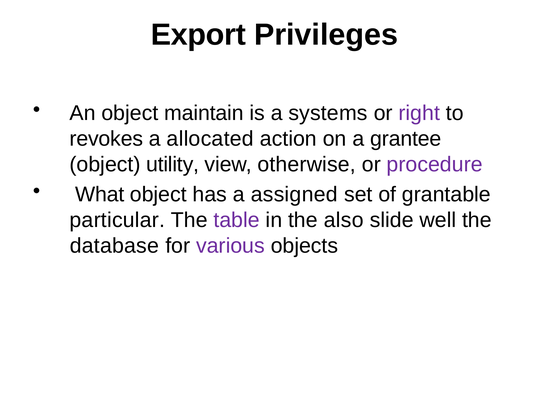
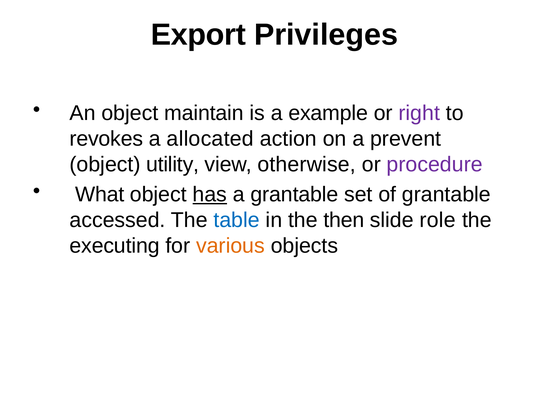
systems: systems -> example
grantee: grantee -> prevent
has underline: none -> present
a assigned: assigned -> grantable
particular: particular -> accessed
table colour: purple -> blue
also: also -> then
well: well -> role
database: database -> executing
various colour: purple -> orange
